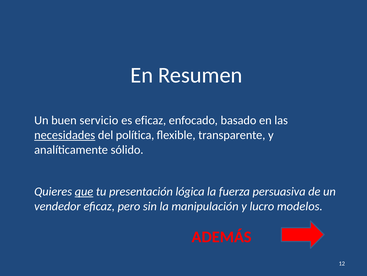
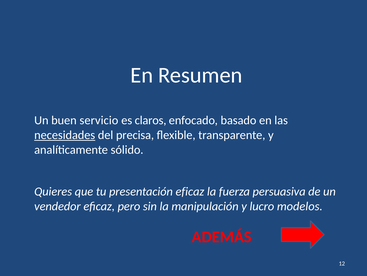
es eficaz: eficaz -> claros
política: política -> precisa
que underline: present -> none
presentación lógica: lógica -> eficaz
